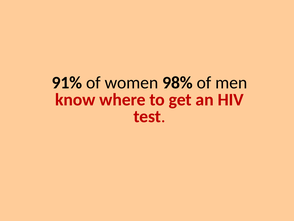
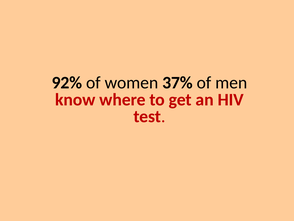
91%: 91% -> 92%
98%: 98% -> 37%
